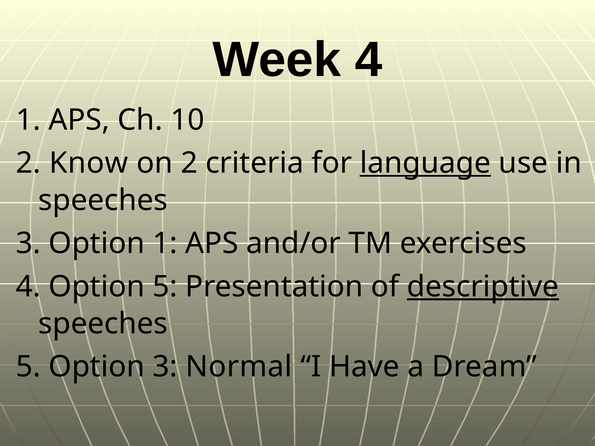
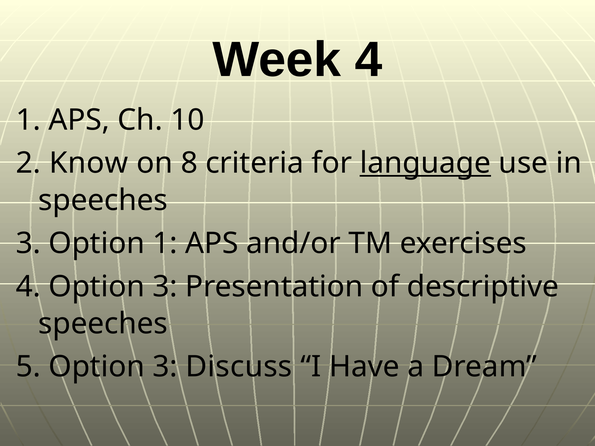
on 2: 2 -> 8
4 Option 5: 5 -> 3
descriptive underline: present -> none
Normal: Normal -> Discuss
